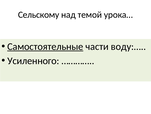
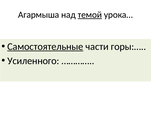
Сельскому: Сельскому -> Агармыша
темой underline: none -> present
воду:…: воду:… -> горы:…
